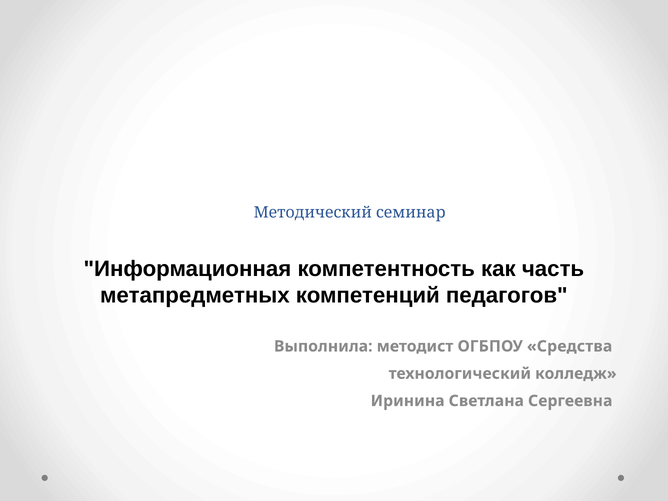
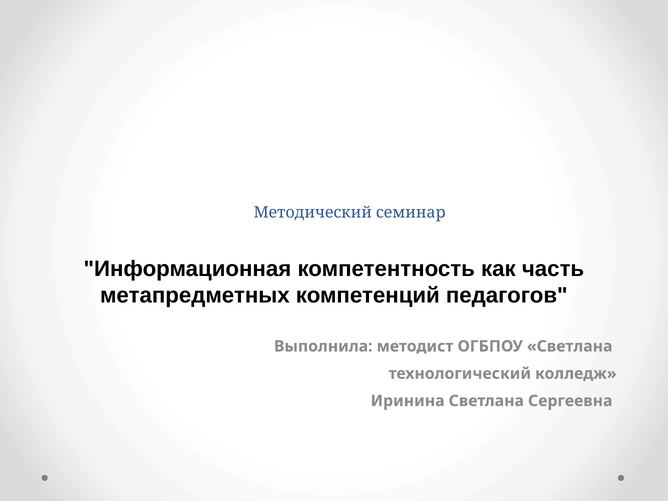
ОГБПОУ Средства: Средства -> Светлана
